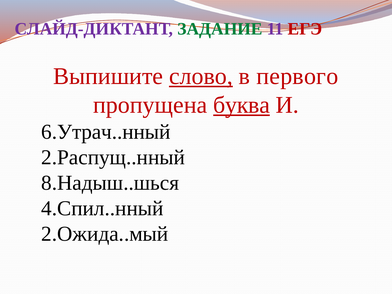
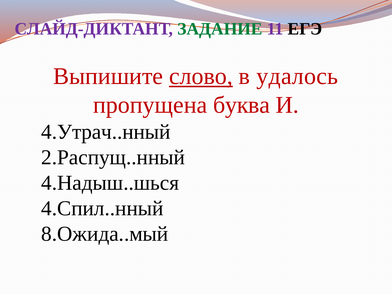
ЕГЭ colour: red -> black
первого: первого -> удалось
буква underline: present -> none
6.Утрач..нный: 6.Утрач..нный -> 4.Утрач..нный
8.Надыш..шься: 8.Надыш..шься -> 4.Надыш..шься
2.Ожида..мый: 2.Ожида..мый -> 8.Ожида..мый
